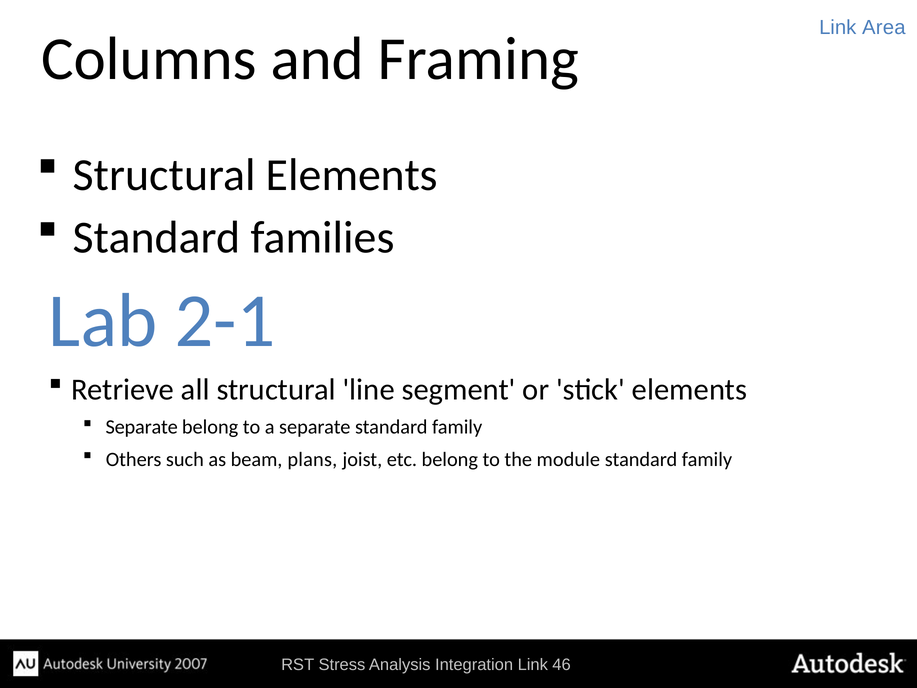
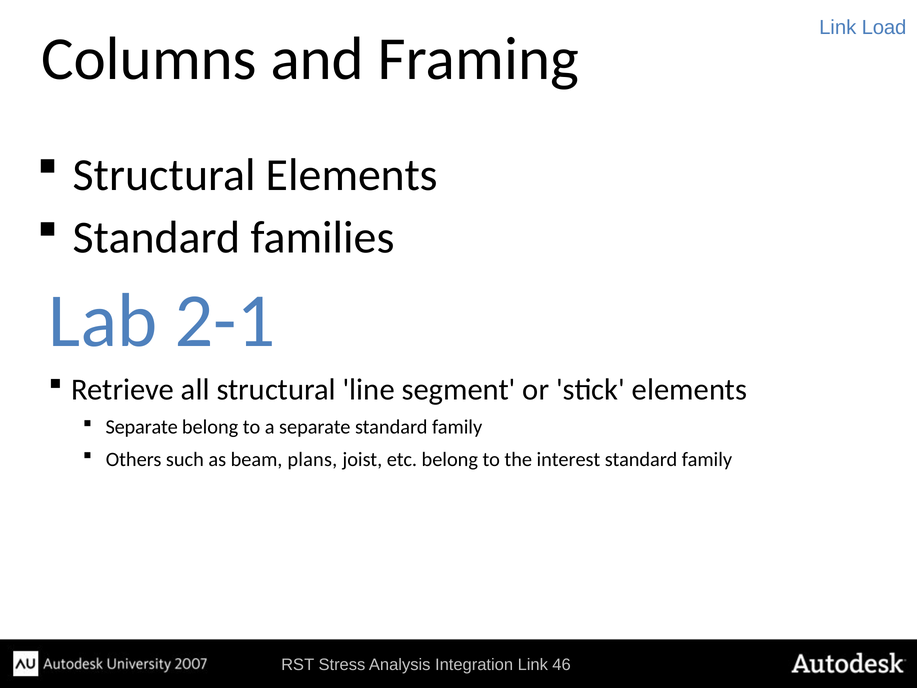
Area: Area -> Load
module: module -> interest
